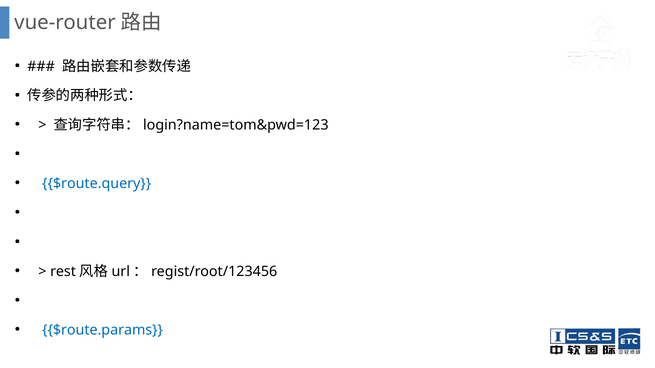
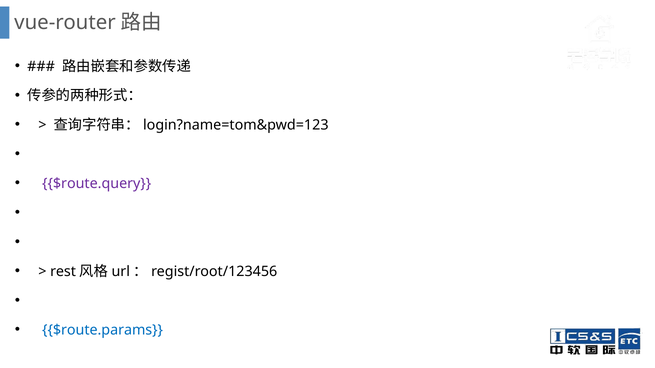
$route.query colour: blue -> purple
